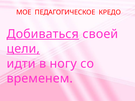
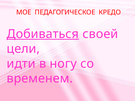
цели underline: present -> none
